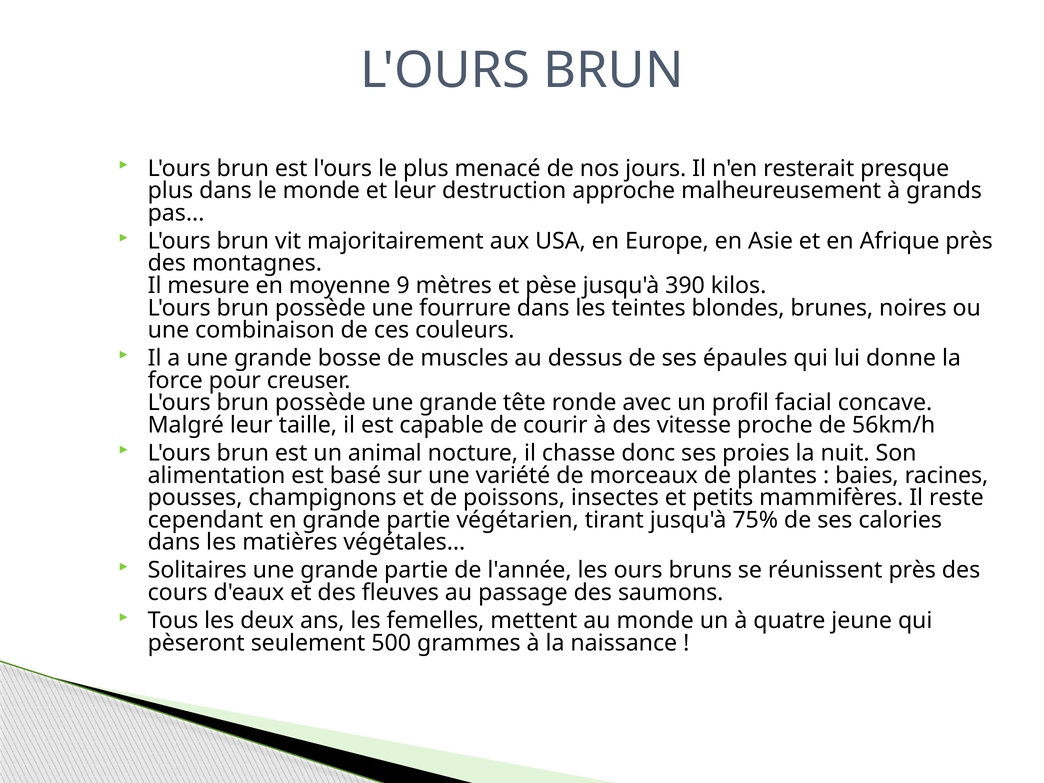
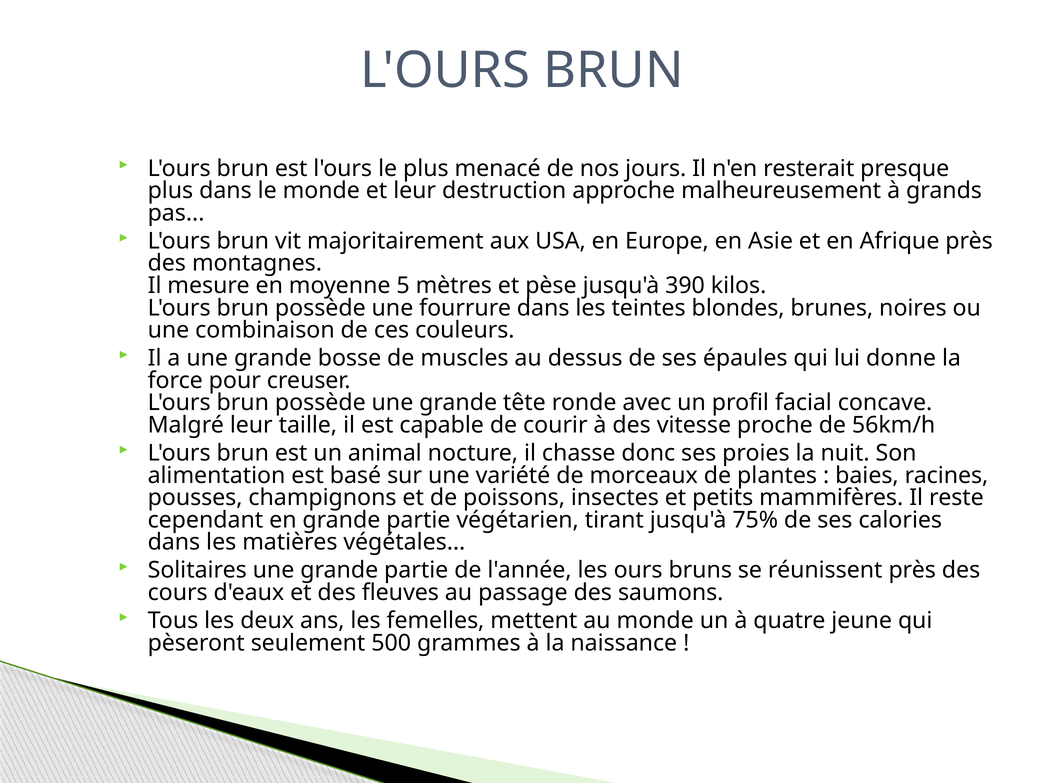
9: 9 -> 5
